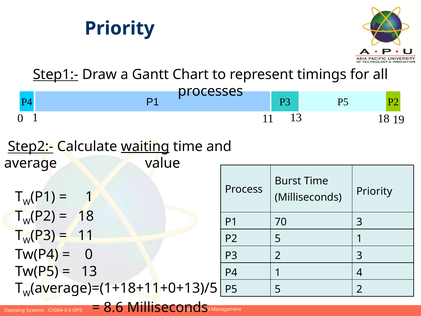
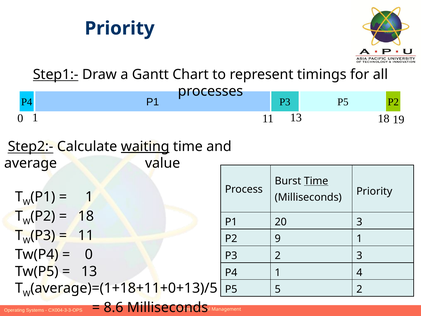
Time at (316, 181) underline: none -> present
70: 70 -> 20
P2 5: 5 -> 9
